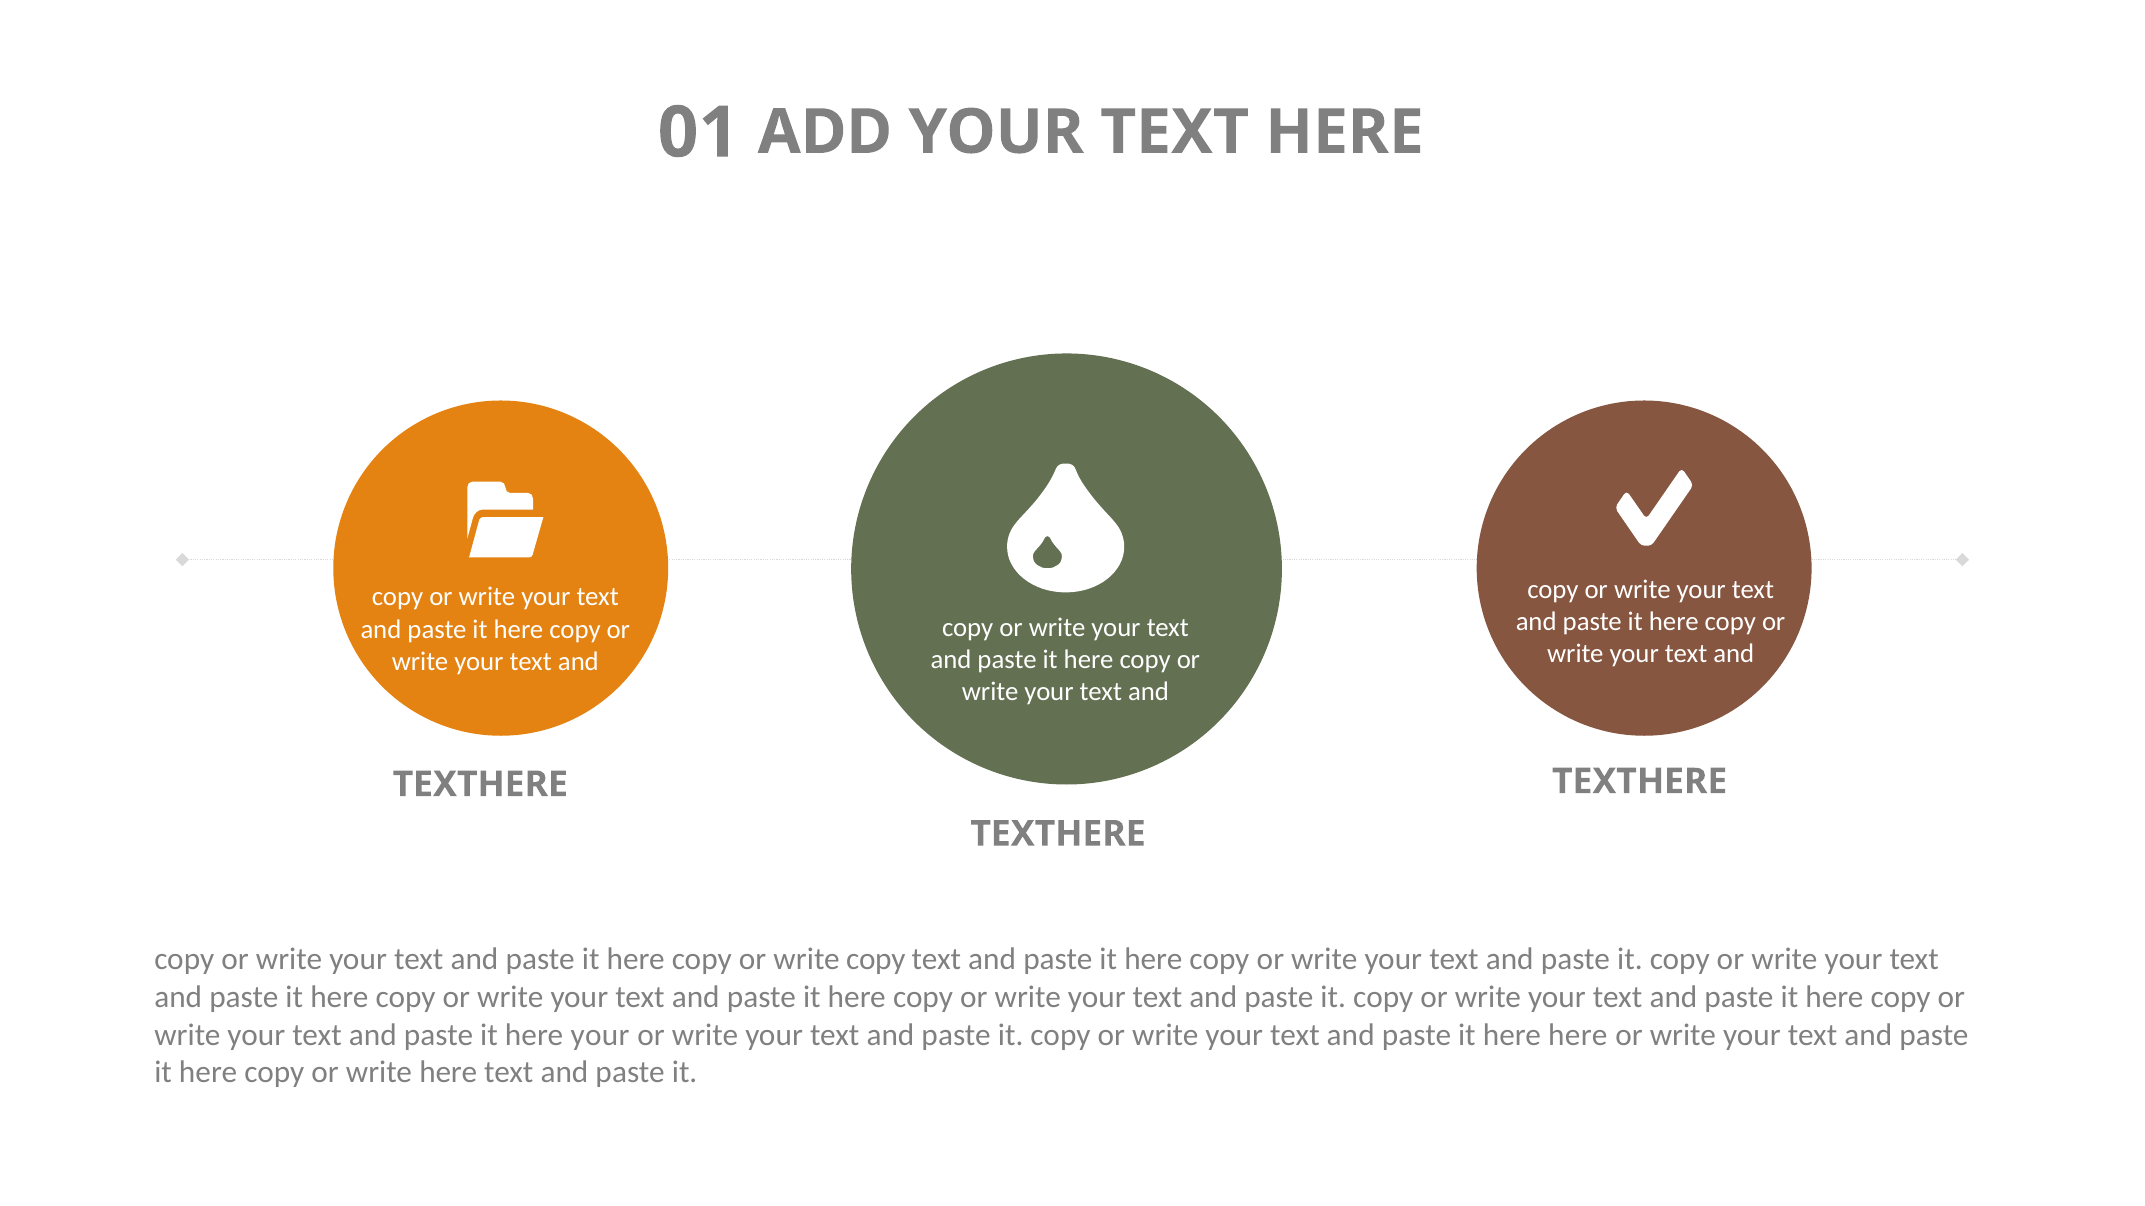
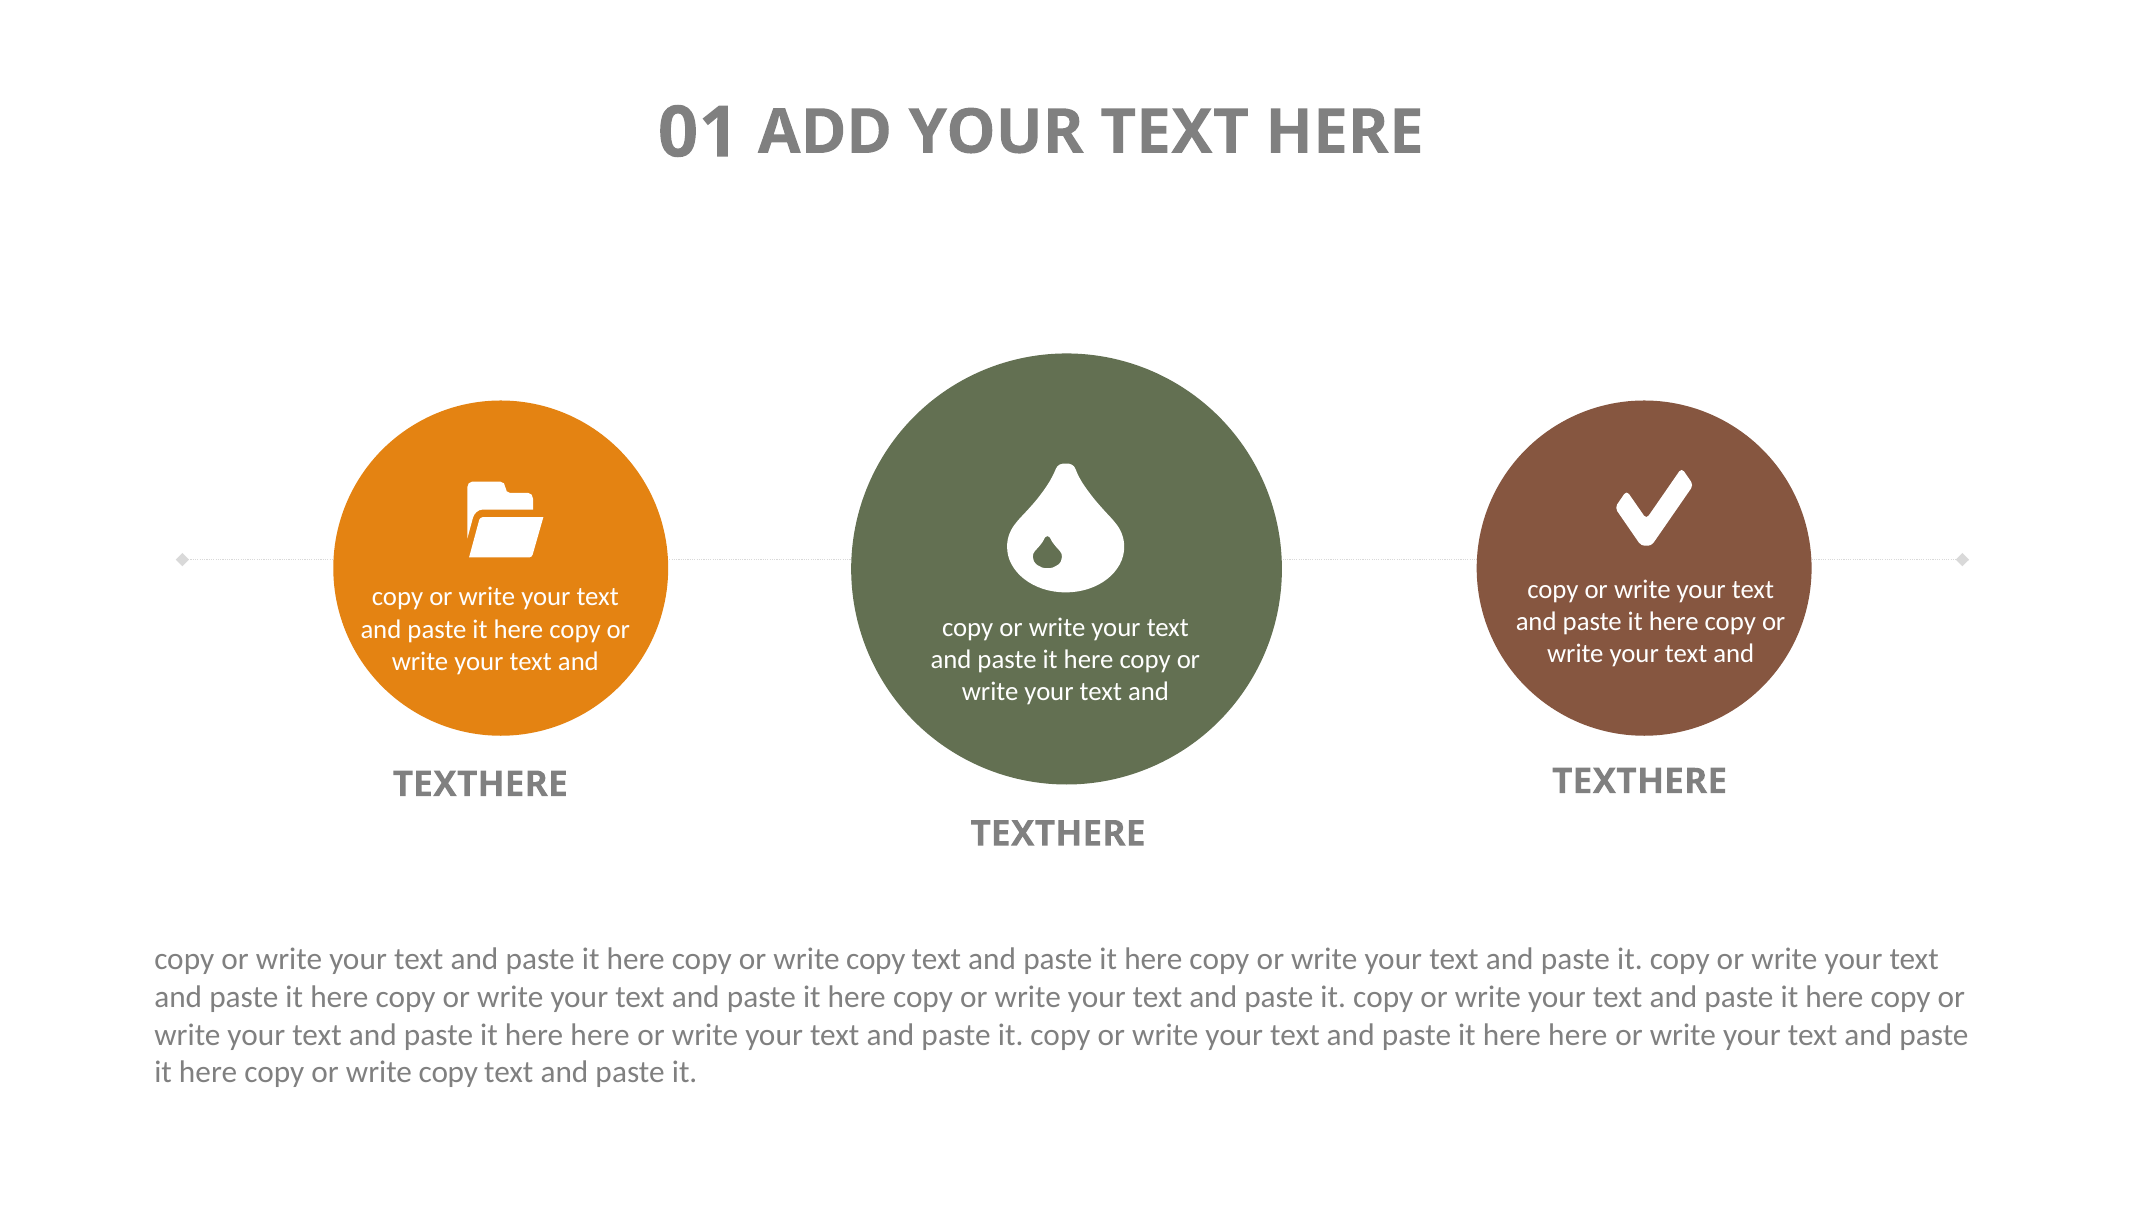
your at (600, 1035): your -> here
here at (448, 1073): here -> copy
